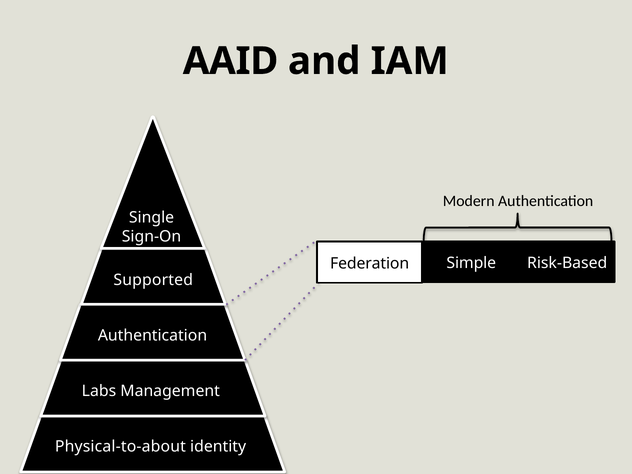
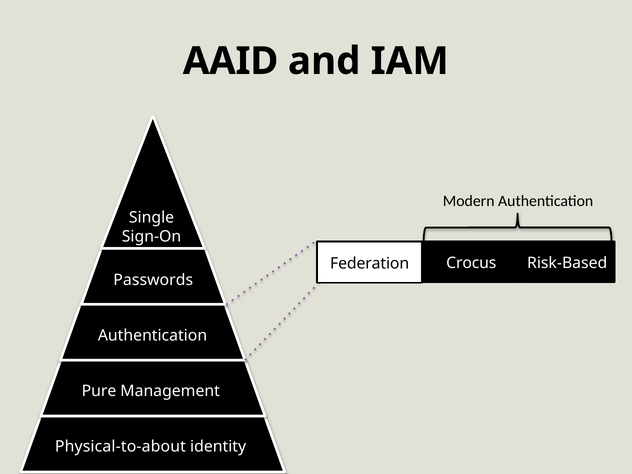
Simple: Simple -> Crocus
Supported: Supported -> Passwords
Labs: Labs -> Pure
